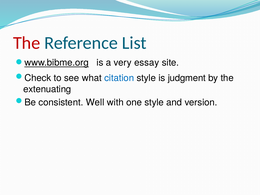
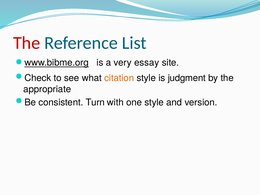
citation colour: blue -> orange
extenuating: extenuating -> appropriate
Well: Well -> Turn
